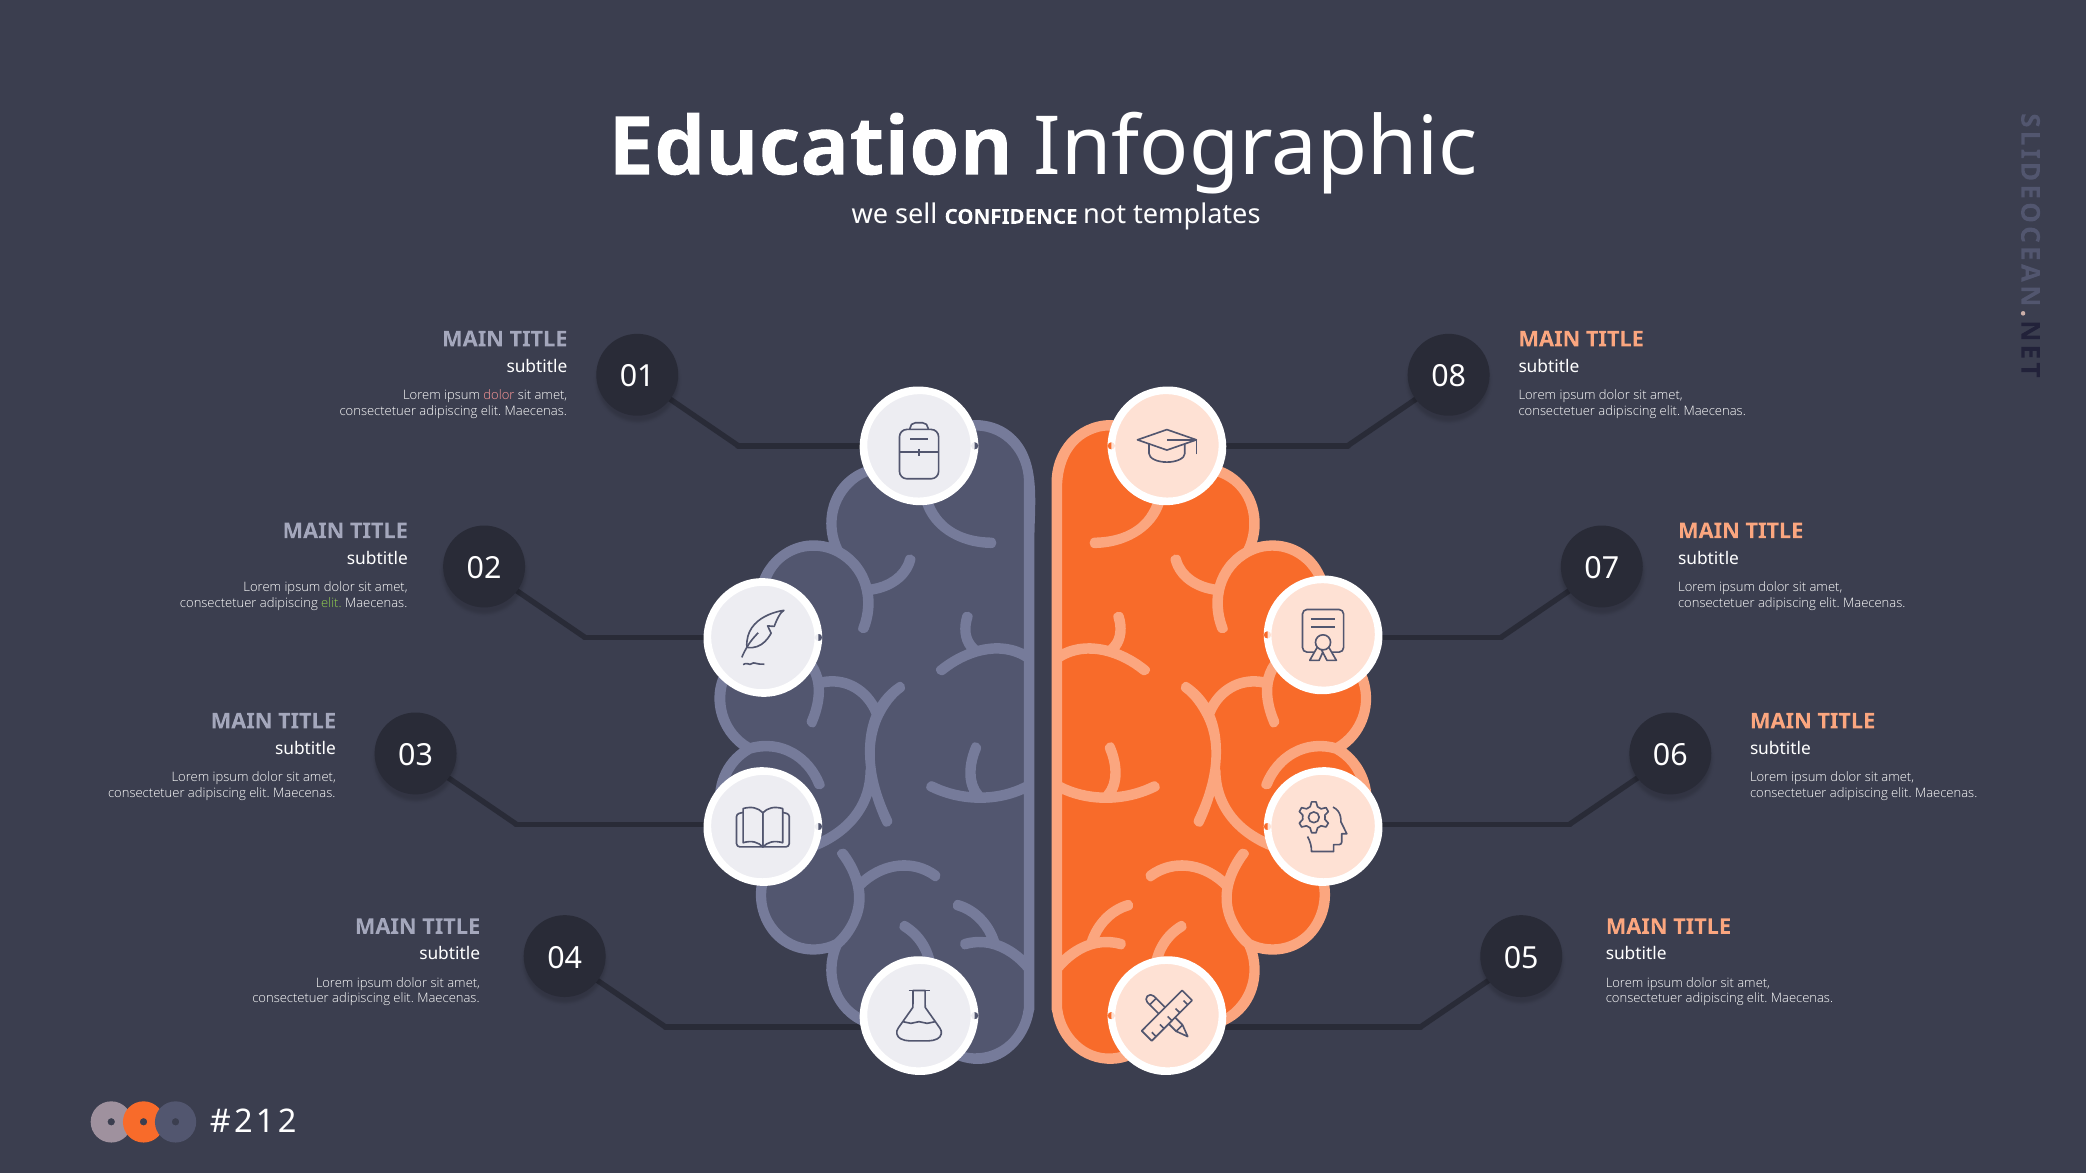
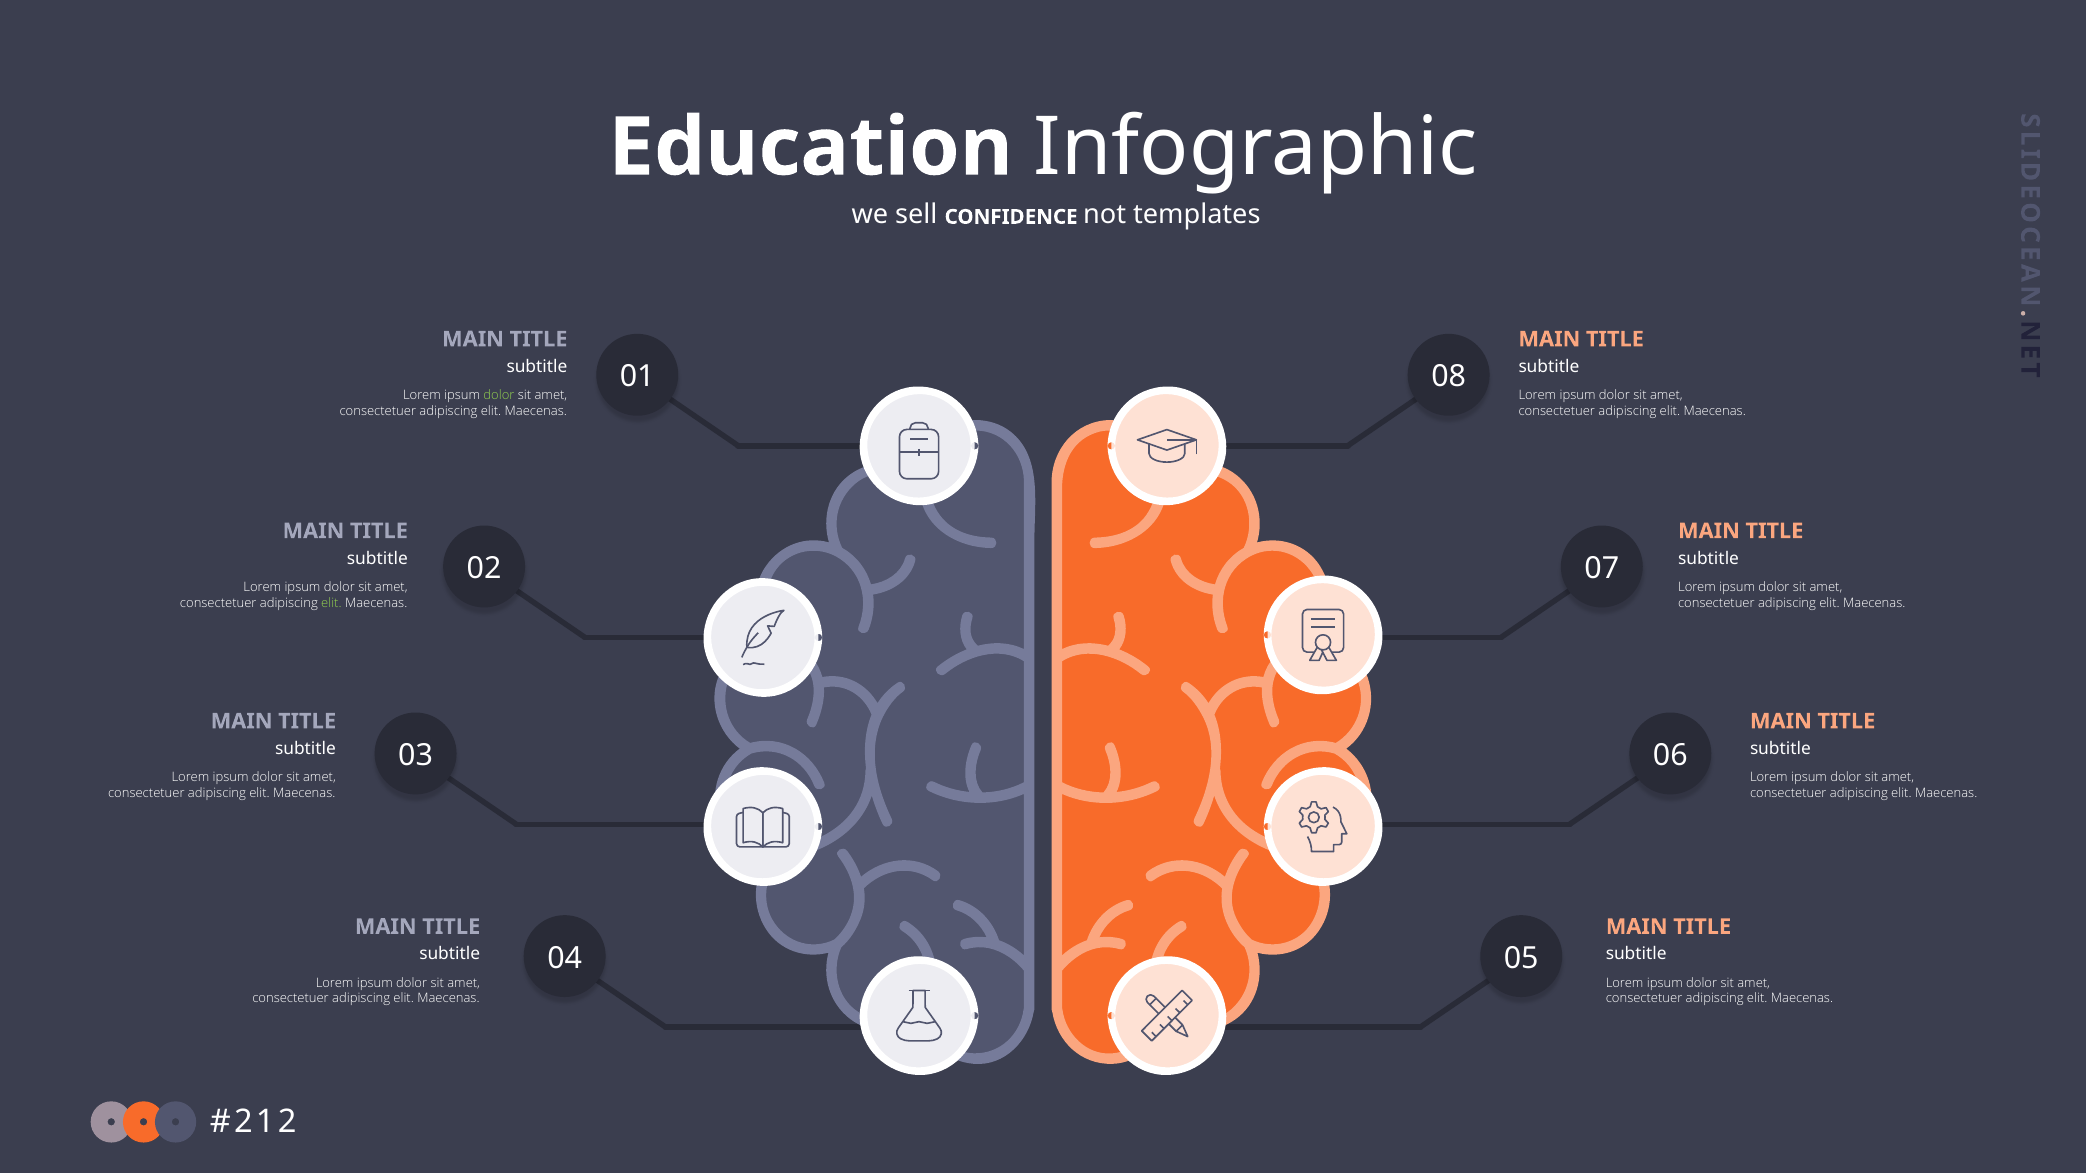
dolor at (499, 395) colour: pink -> light green
